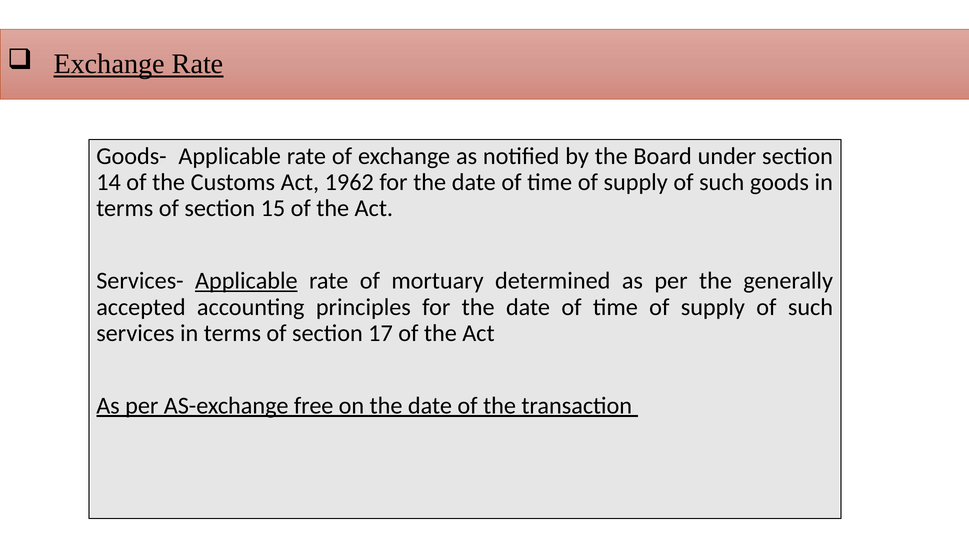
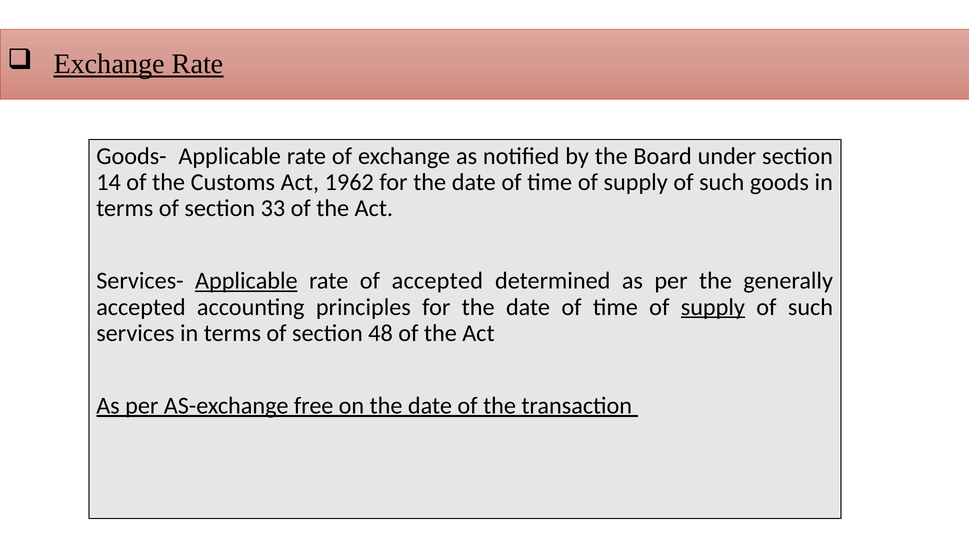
15: 15 -> 33
of mortuary: mortuary -> accepted
supply at (713, 307) underline: none -> present
17: 17 -> 48
